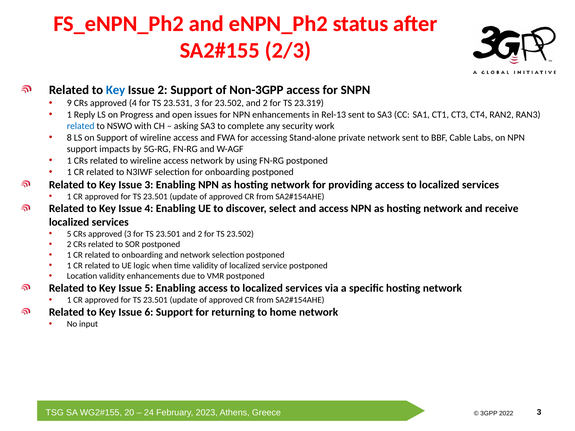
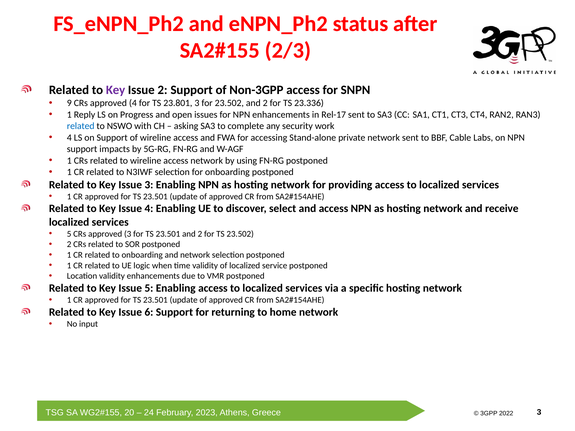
Key at (116, 90) colour: blue -> purple
23.531: 23.531 -> 23.801
23.319: 23.319 -> 23.336
Rel-13: Rel-13 -> Rel-17
8 at (69, 138): 8 -> 4
